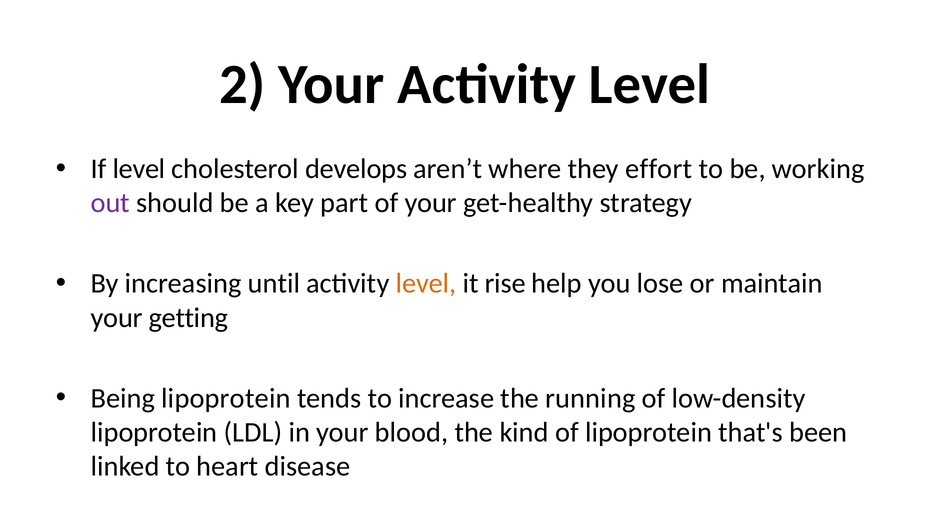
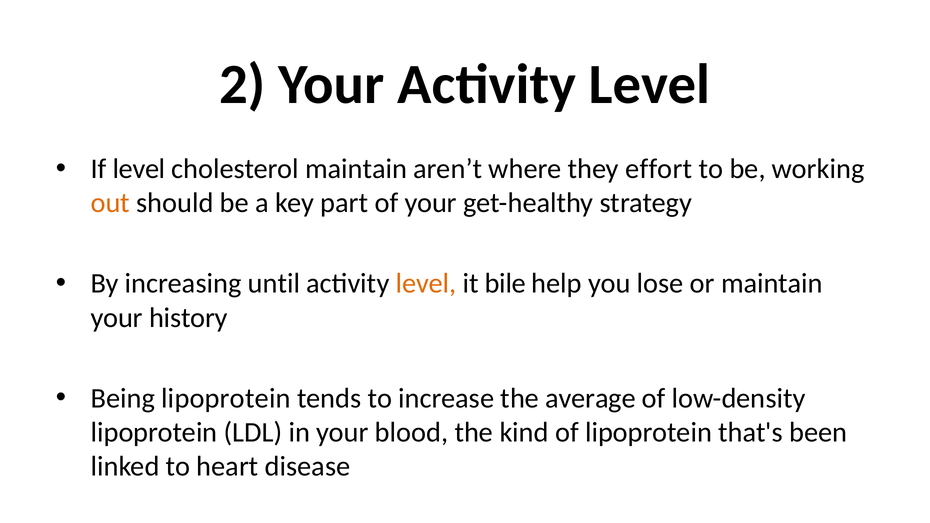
cholesterol develops: develops -> maintain
out colour: purple -> orange
rise: rise -> bile
getting: getting -> history
running: running -> average
